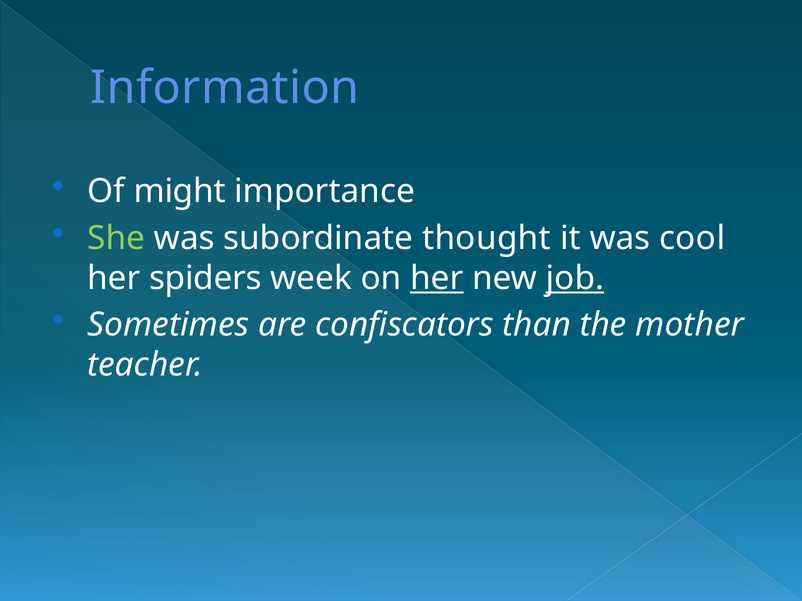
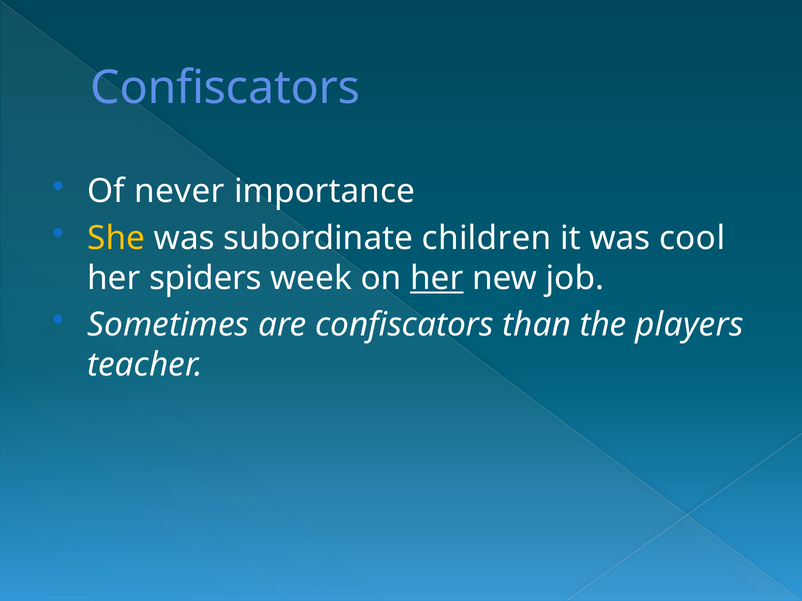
Information at (225, 88): Information -> Confiscators
might: might -> never
She colour: light green -> yellow
thought: thought -> children
job underline: present -> none
mother: mother -> players
